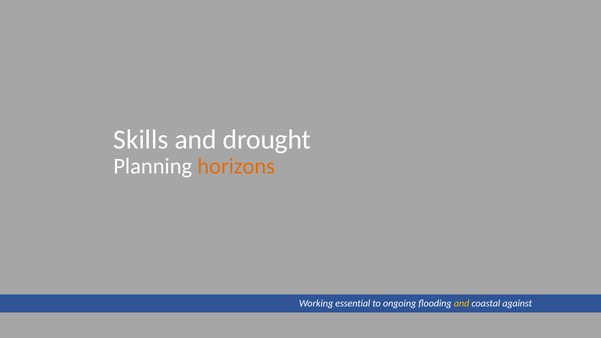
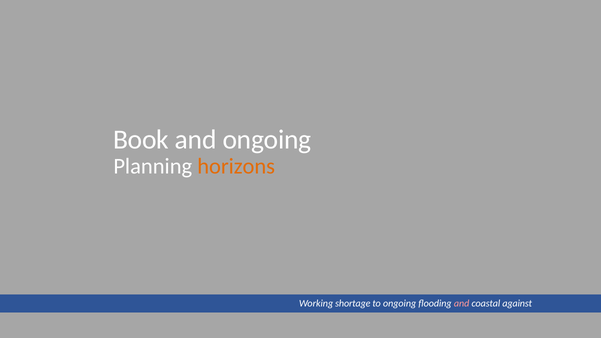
Skills: Skills -> Book
and drought: drought -> ongoing
essential: essential -> shortage
and at (462, 303) colour: yellow -> pink
